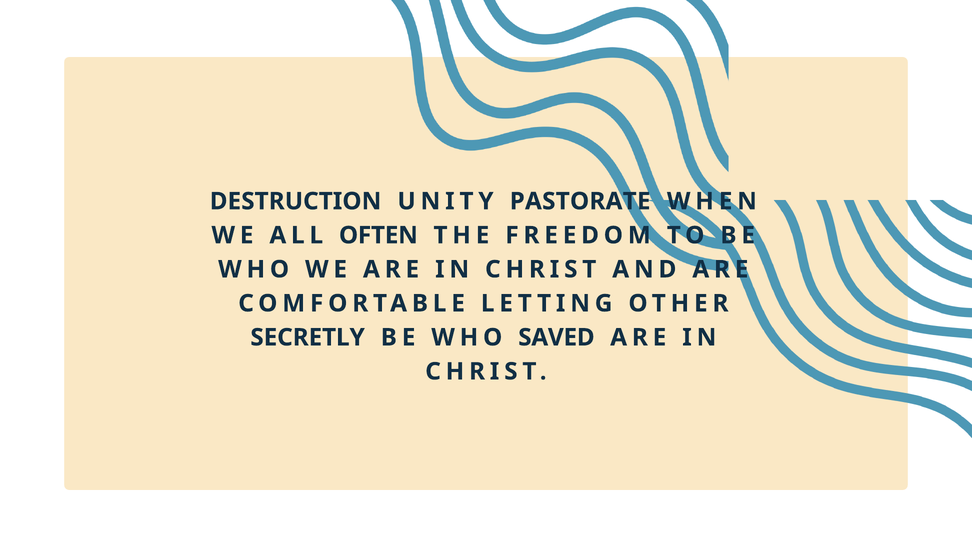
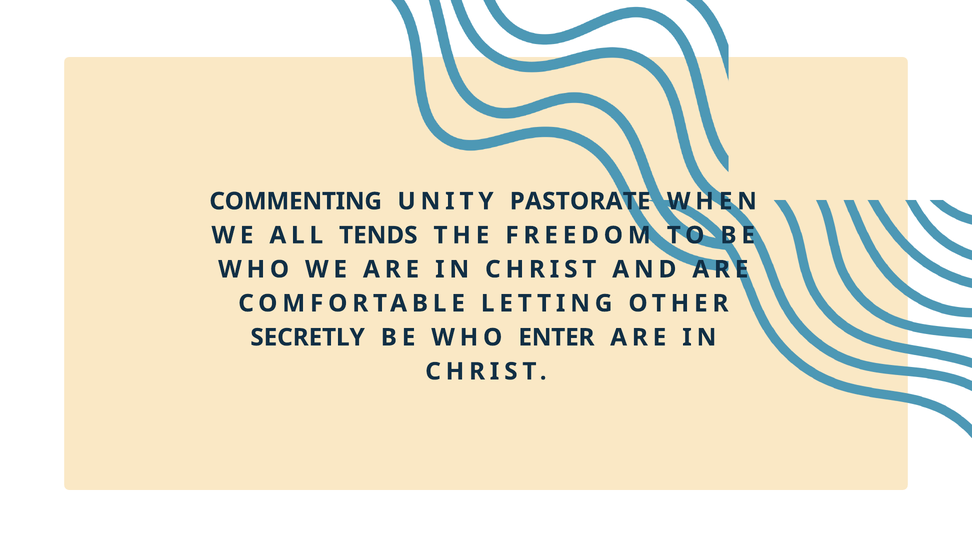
DESTRUCTION: DESTRUCTION -> COMMENTING
OFTEN: OFTEN -> TENDS
SAVED: SAVED -> ENTER
